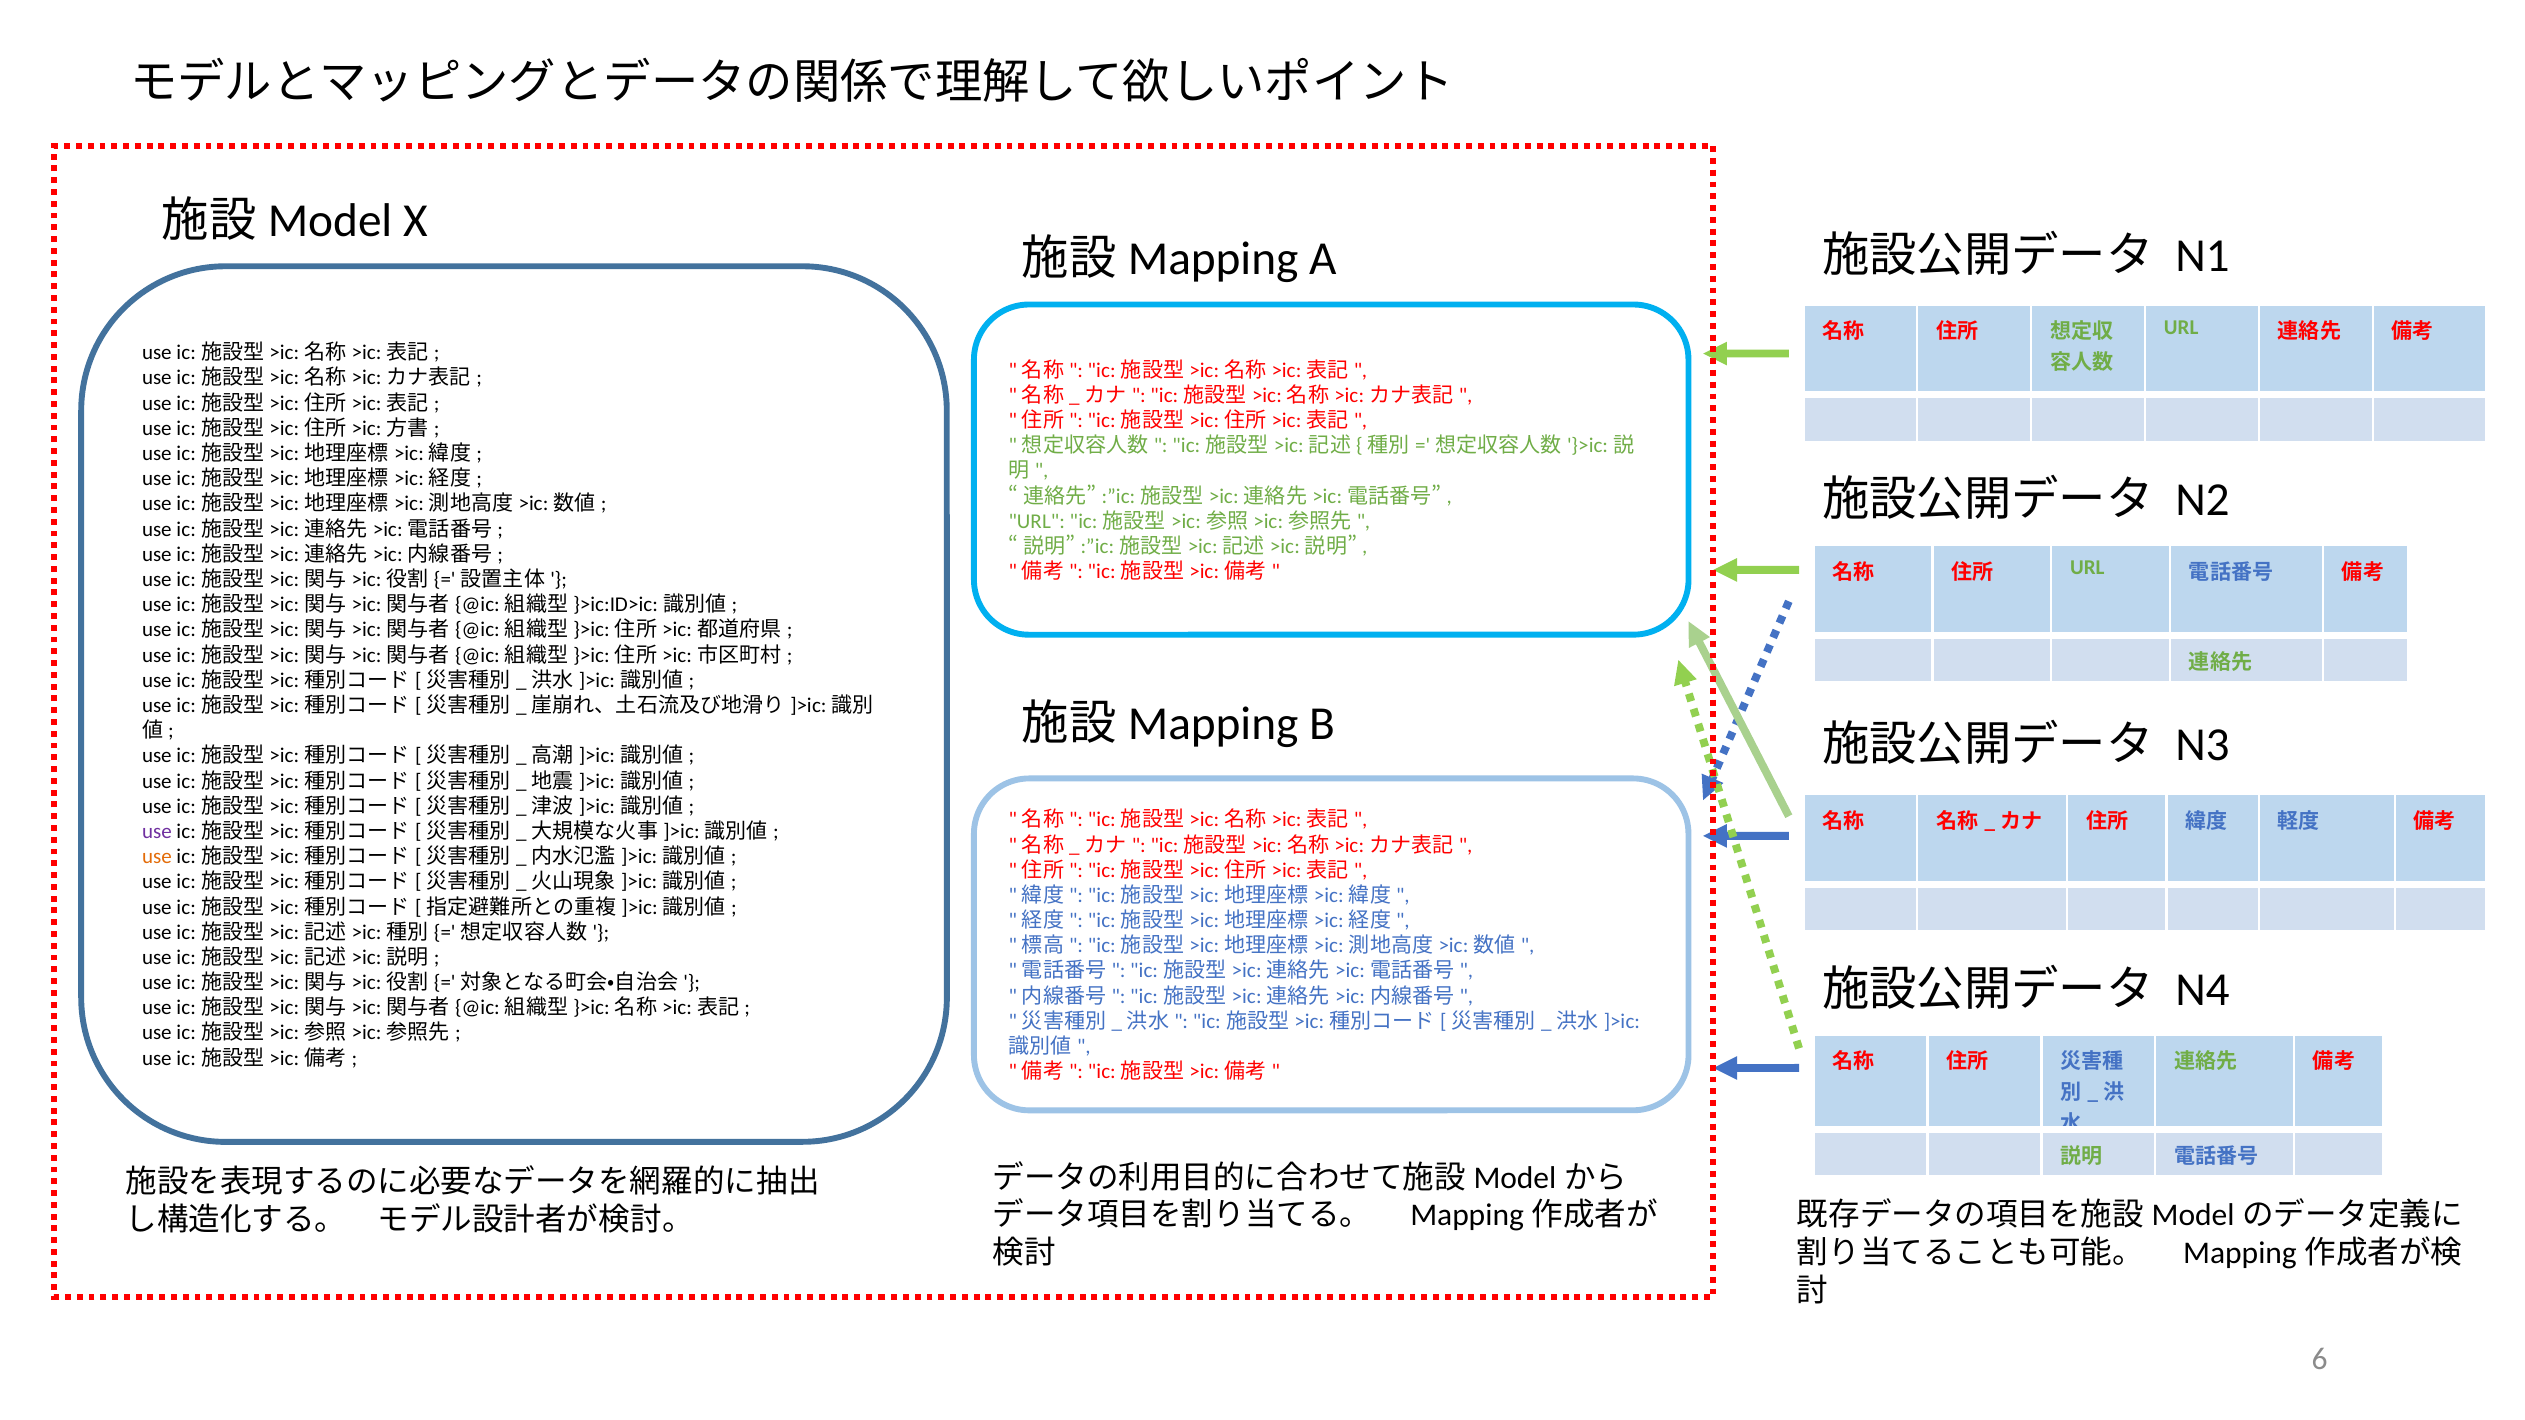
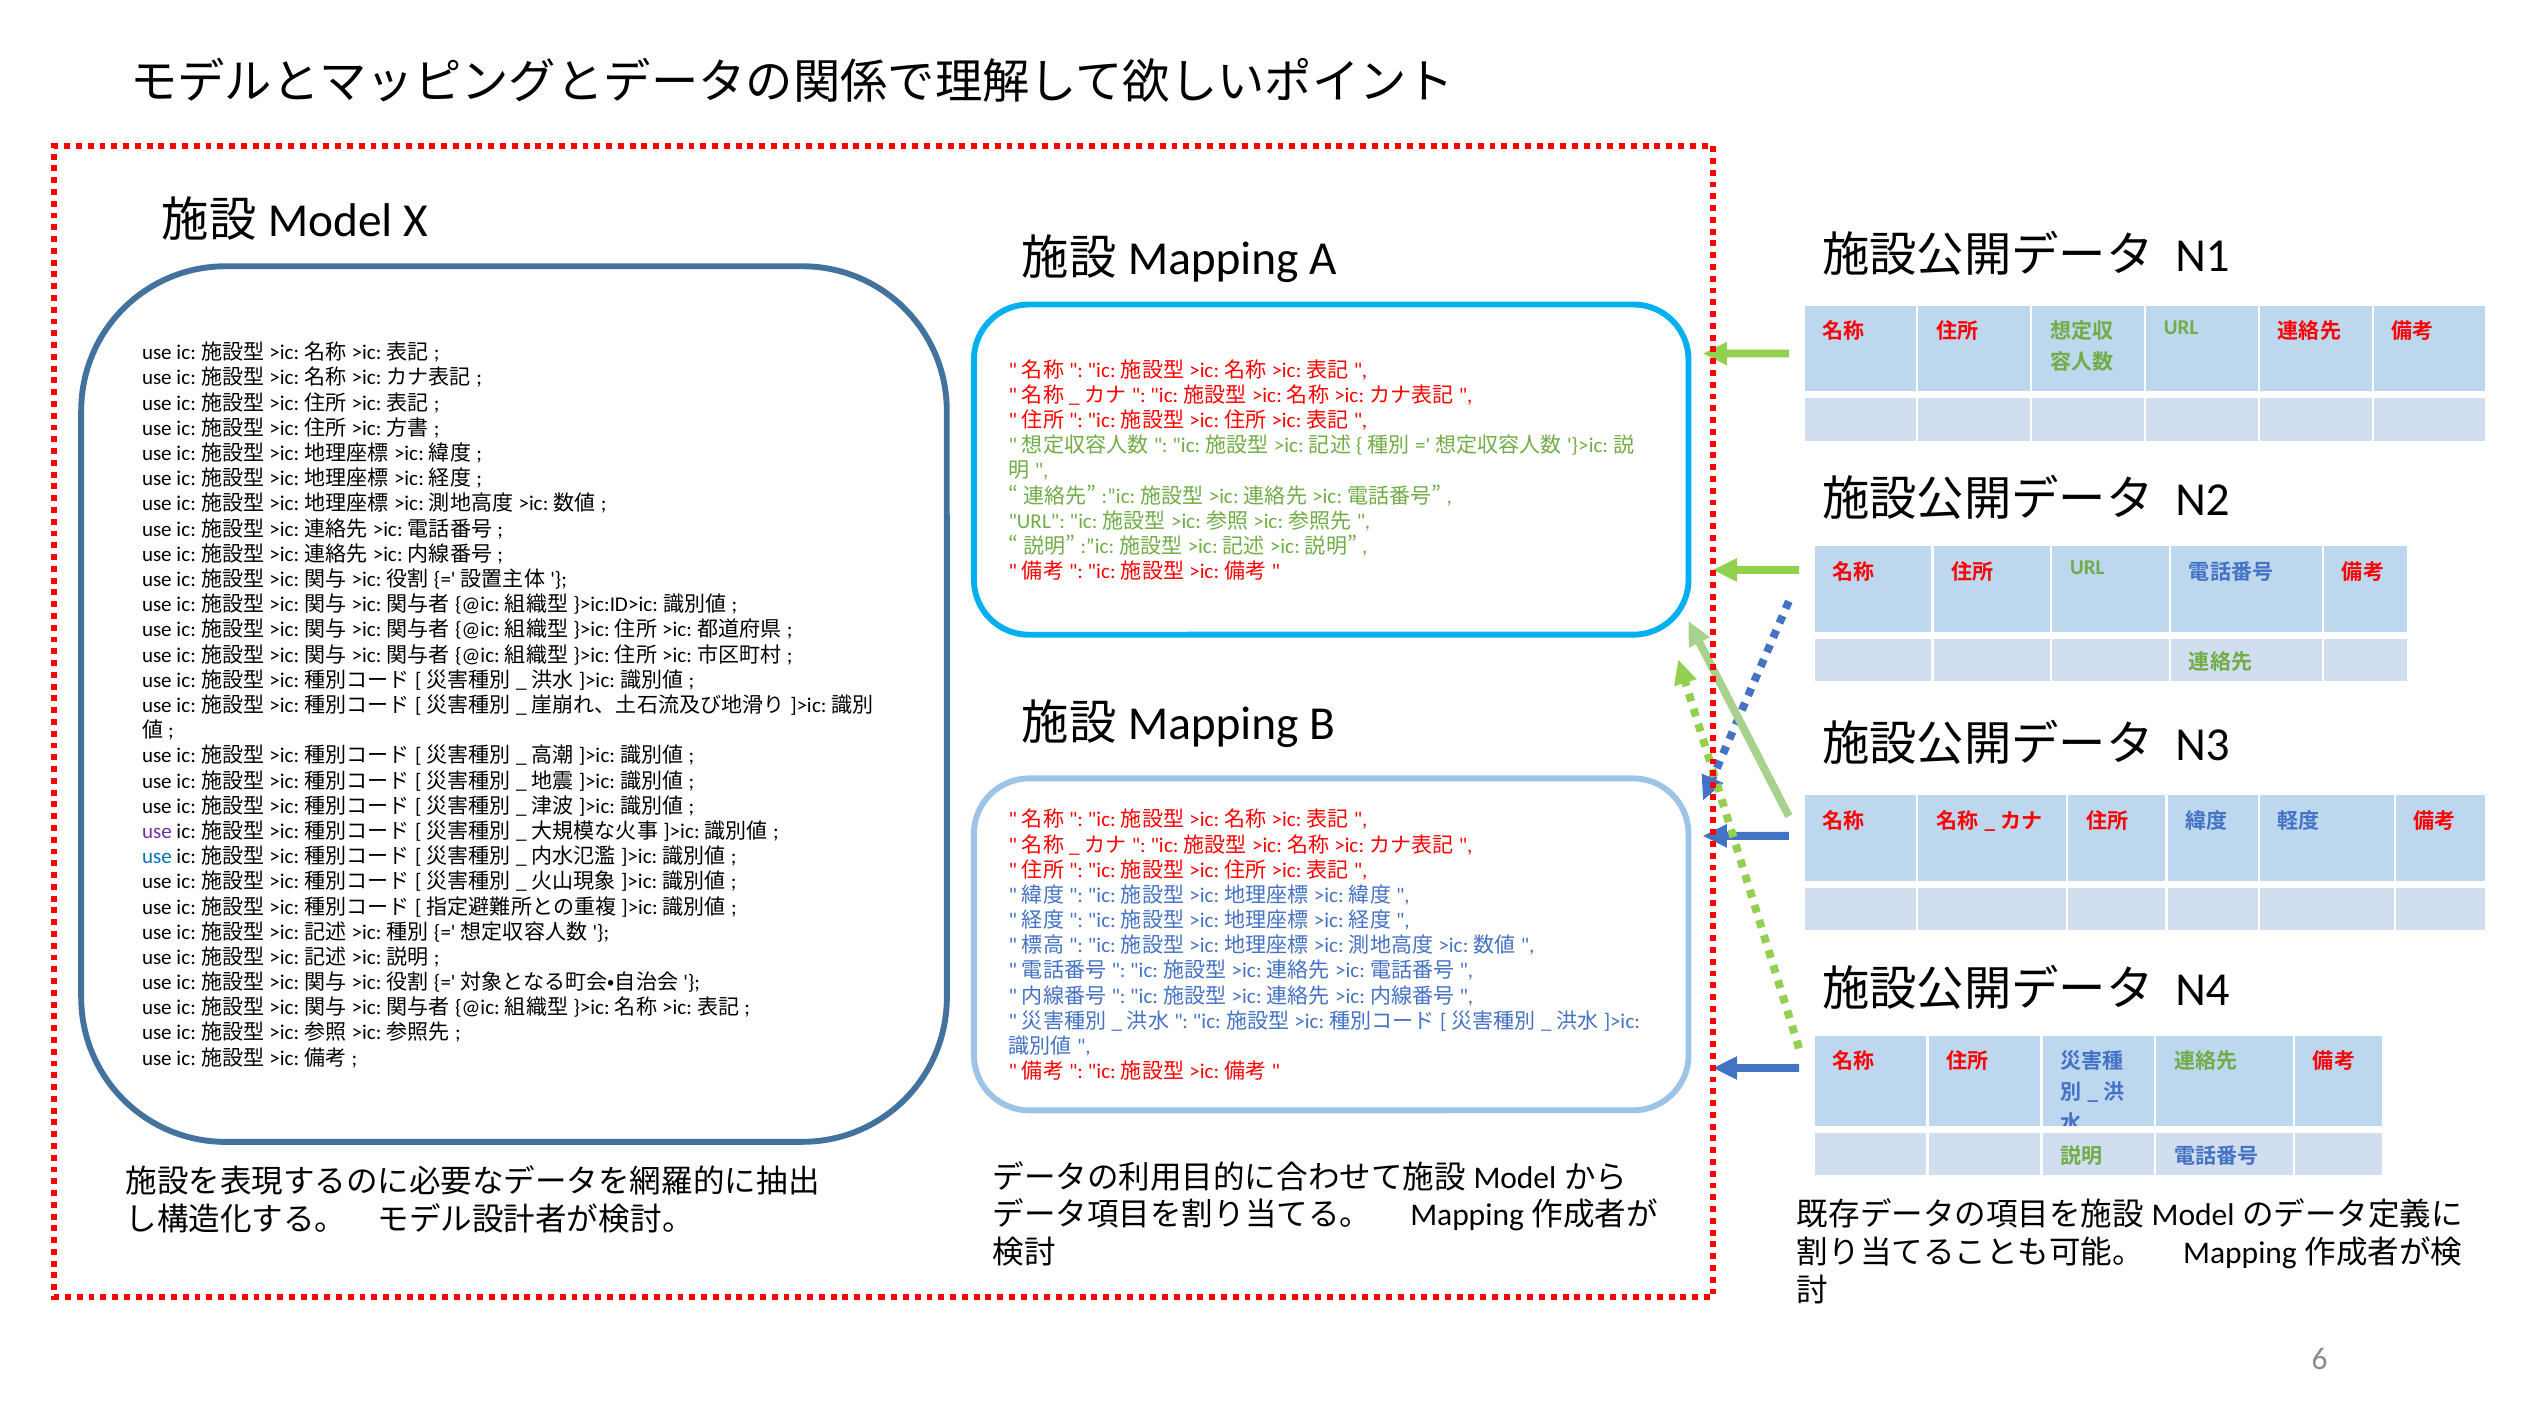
use at (157, 857) colour: orange -> blue
